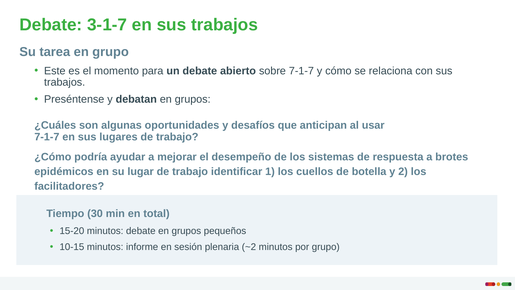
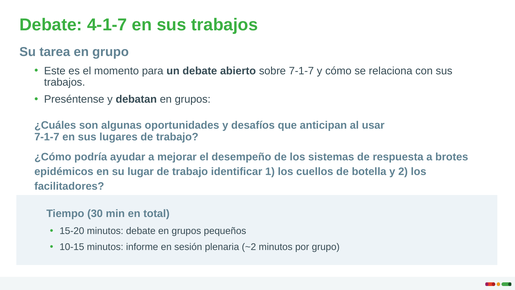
3-1-7: 3-1-7 -> 4-1-7
